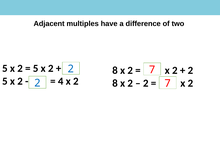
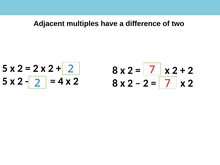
5 at (36, 68): 5 -> 2
